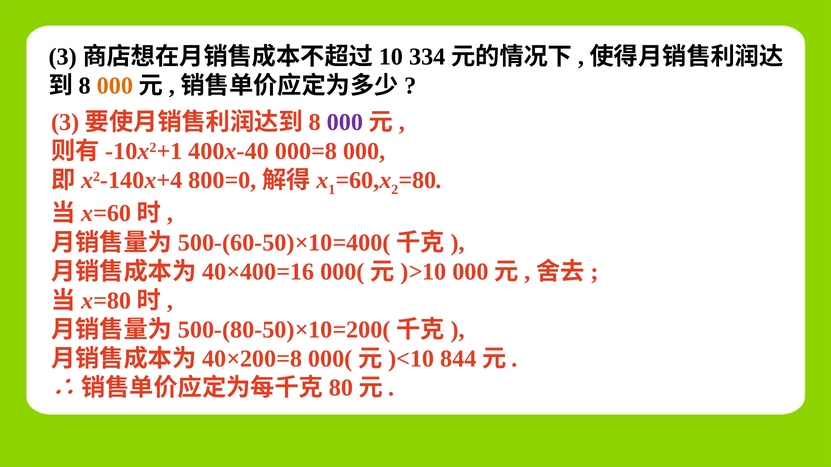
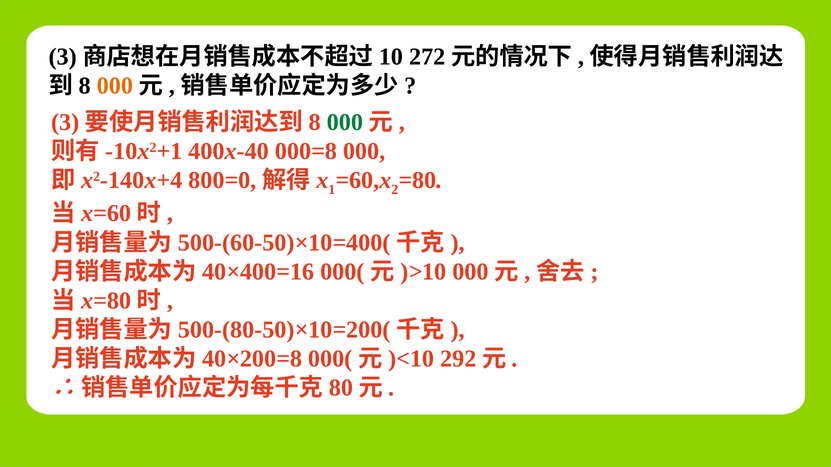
334: 334 -> 272
000 at (345, 122) colour: purple -> green
844: 844 -> 292
